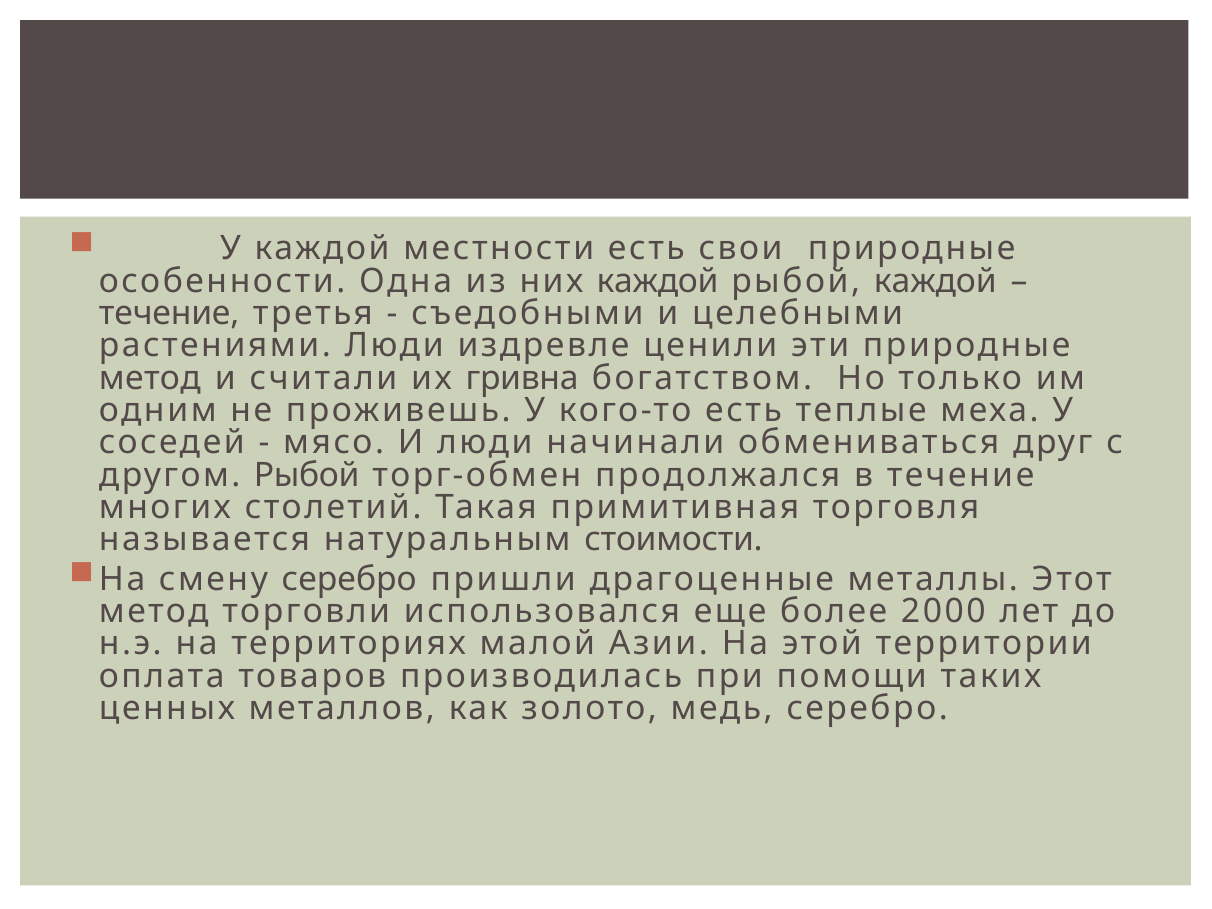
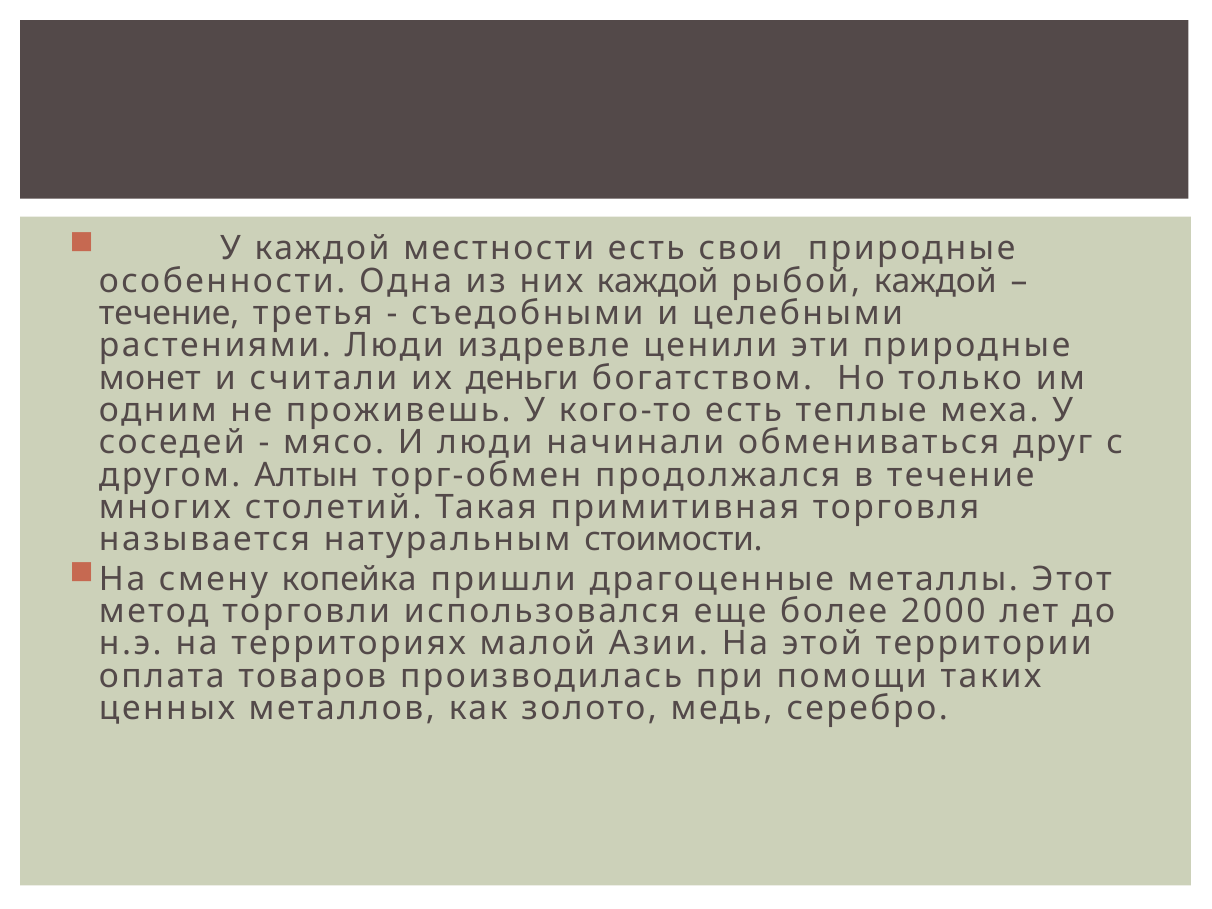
метод at (150, 378): метод -> монет
гривна: гривна -> деньги
другом Рыбой: Рыбой -> Алтын
смену серебро: серебро -> копейка
